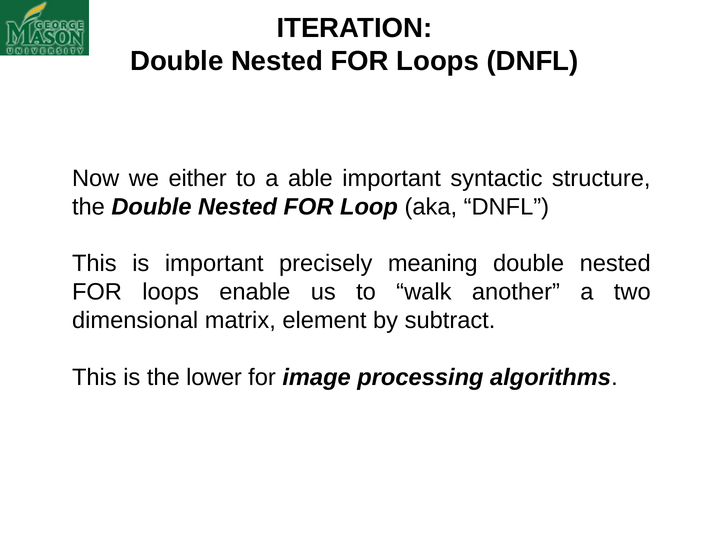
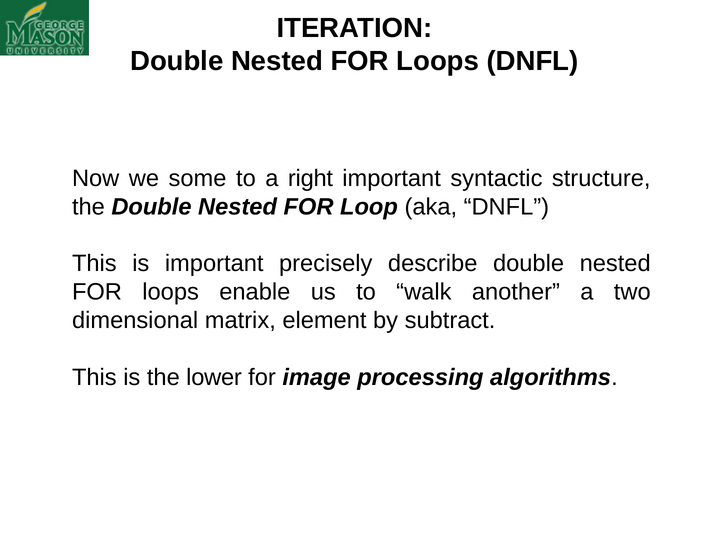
either: either -> some
able: able -> right
meaning: meaning -> describe
